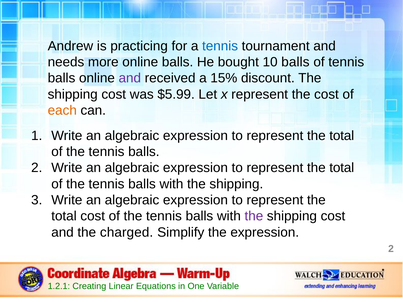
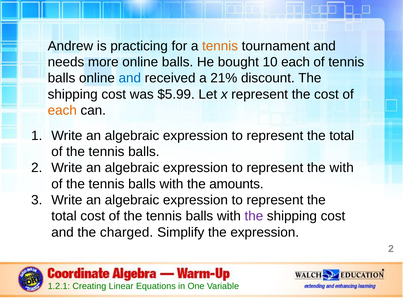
tennis at (220, 46) colour: blue -> orange
10 balls: balls -> each
and at (130, 78) colour: purple -> blue
15%: 15% -> 21%
total at (342, 168): total -> with
shipping at (236, 184): shipping -> amounts
